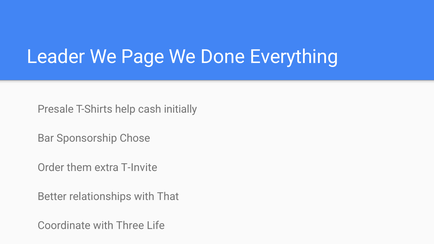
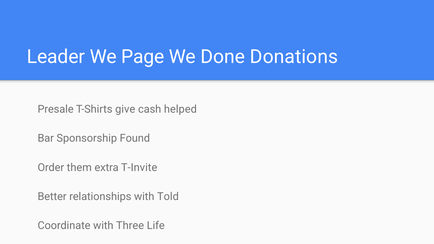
Everything: Everything -> Donations
help: help -> give
initially: initially -> helped
Chose: Chose -> Found
That: That -> Told
